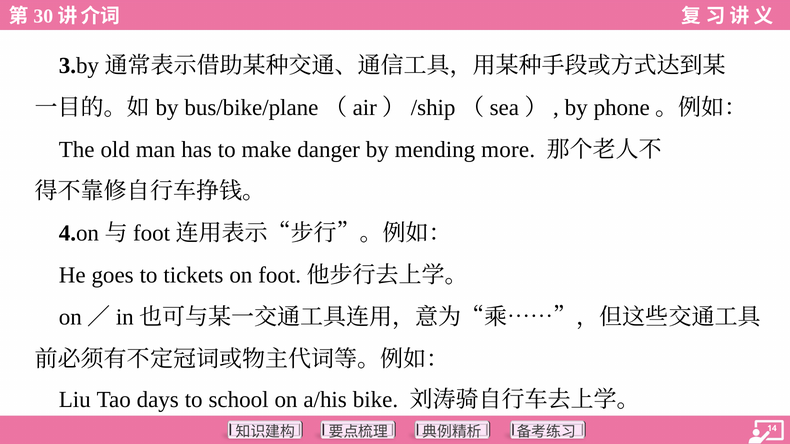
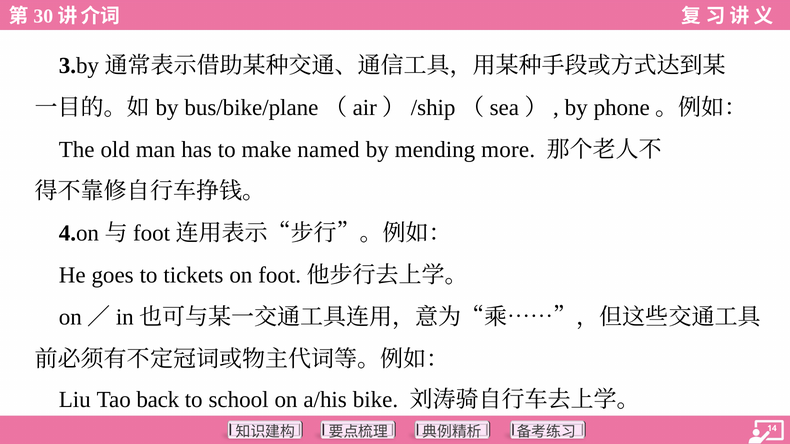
danger: danger -> named
days: days -> back
